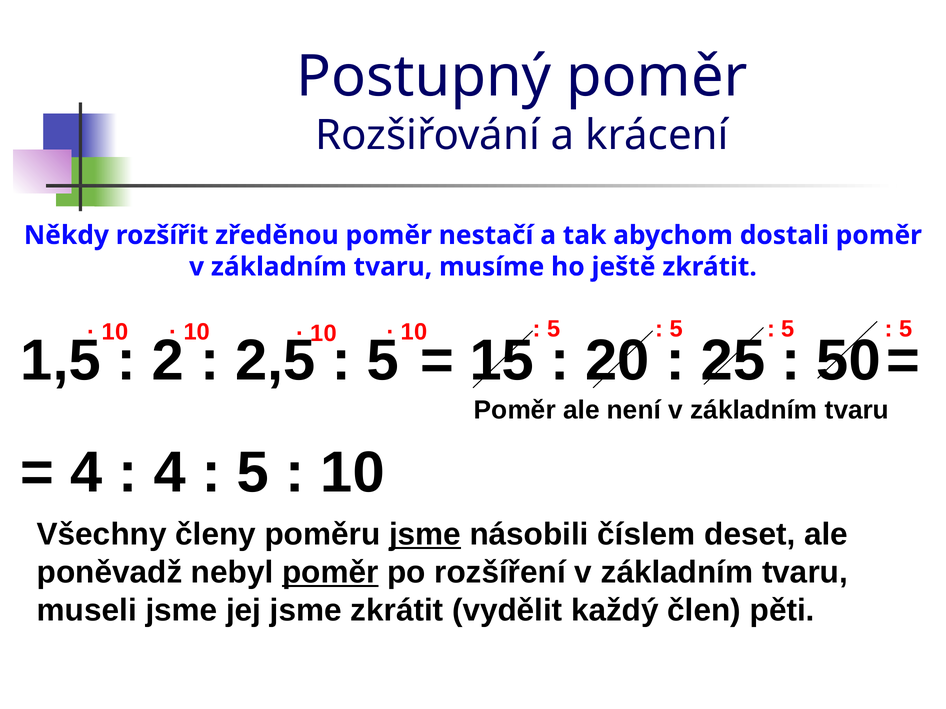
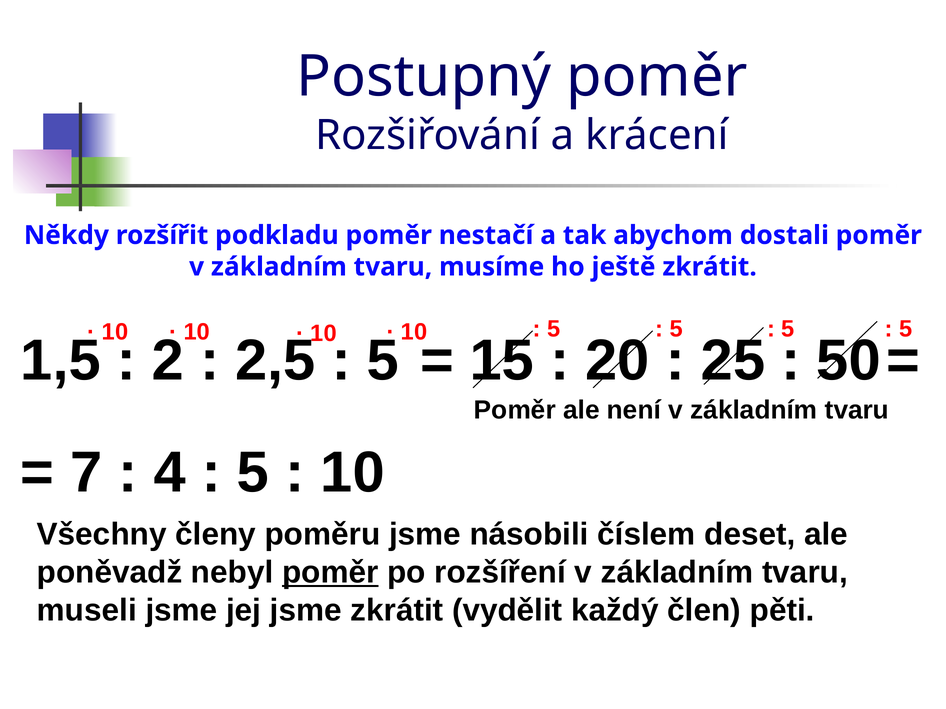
zředěnou: zředěnou -> podkladu
4 at (86, 473): 4 -> 7
jsme at (425, 535) underline: present -> none
